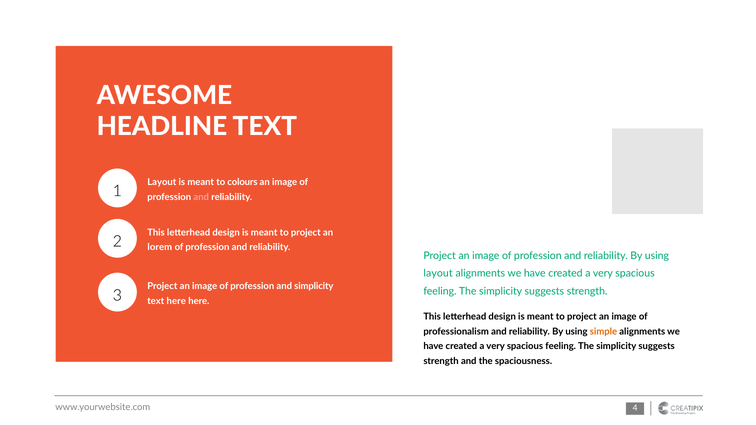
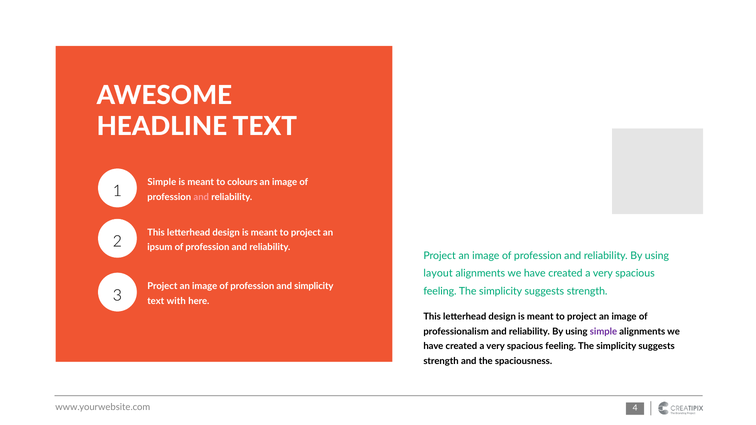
Layout at (162, 182): Layout -> Simple
lorem: lorem -> ipsum
text here: here -> with
simple at (603, 332) colour: orange -> purple
